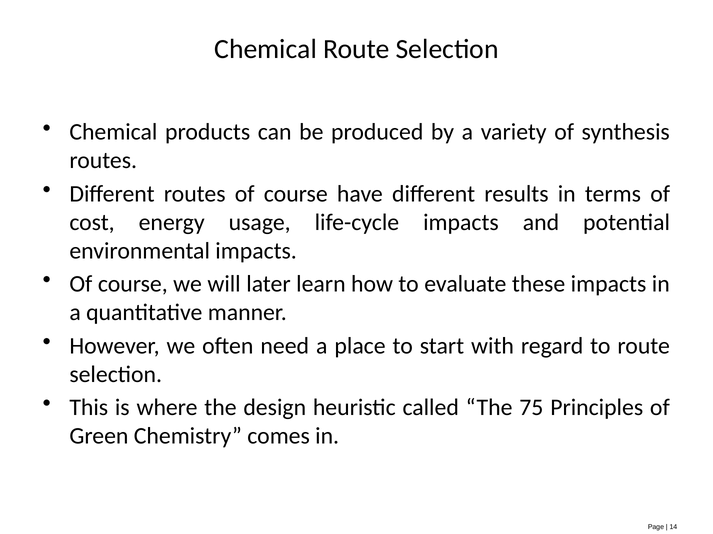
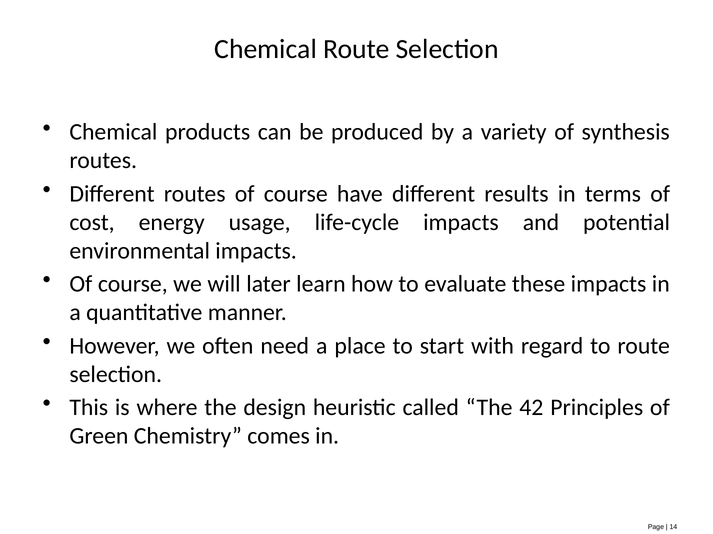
75: 75 -> 42
